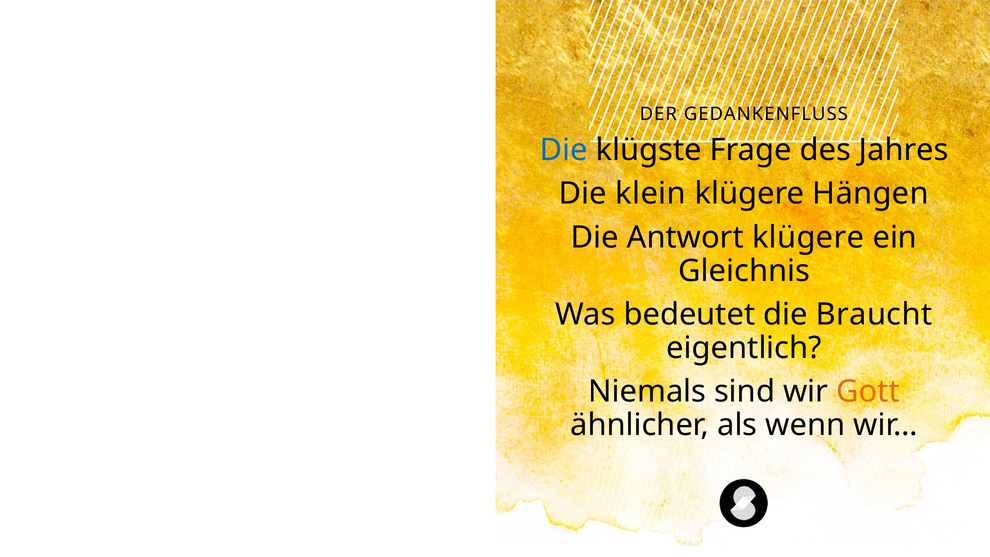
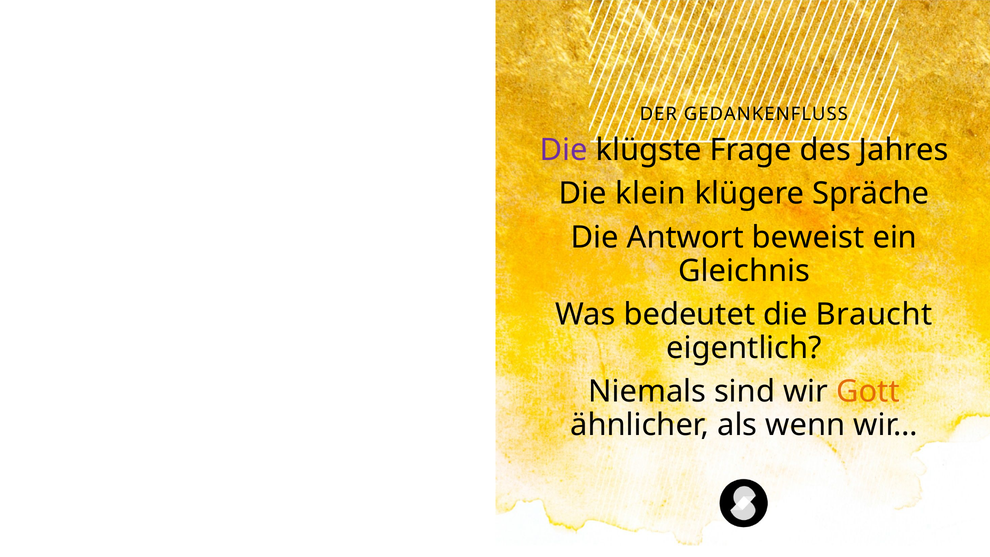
Die at (564, 150) colour: blue -> purple
Hängen: Hängen -> Spräche
Antwort klügere: klügere -> beweist
